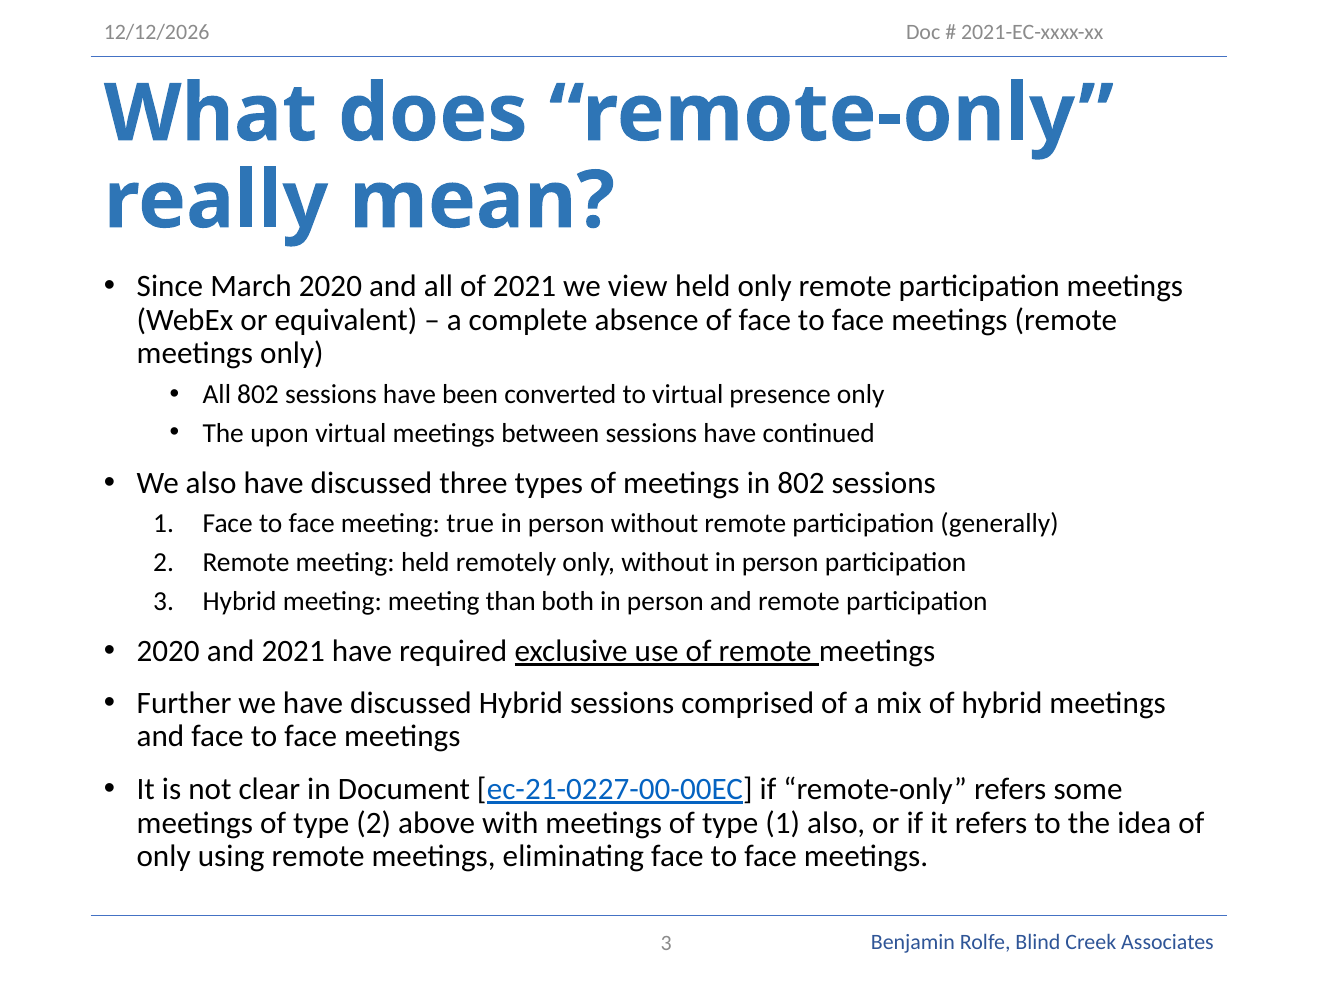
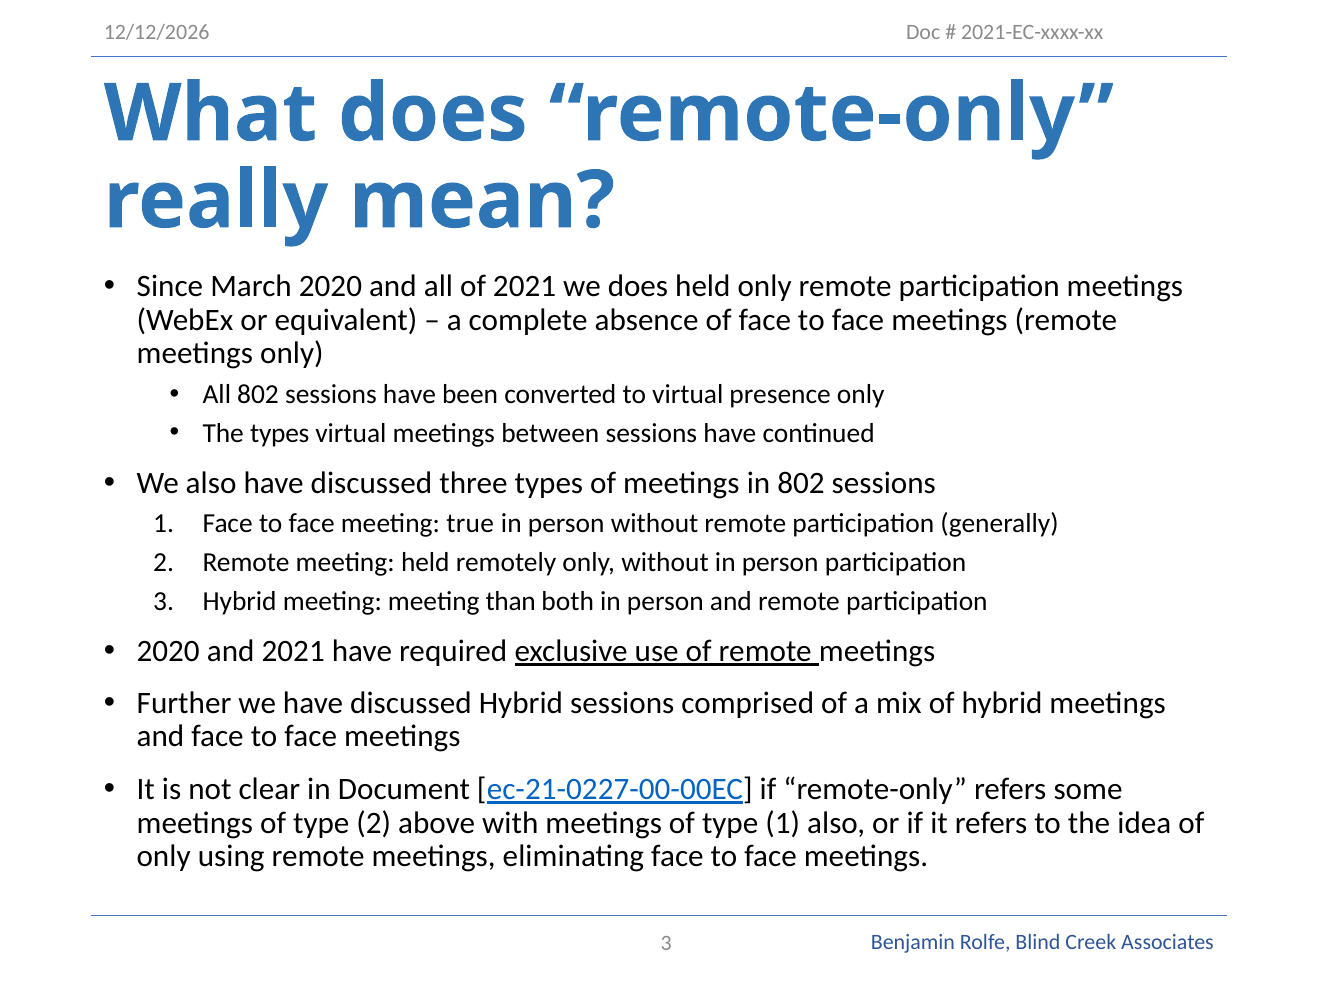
we view: view -> does
The upon: upon -> types
